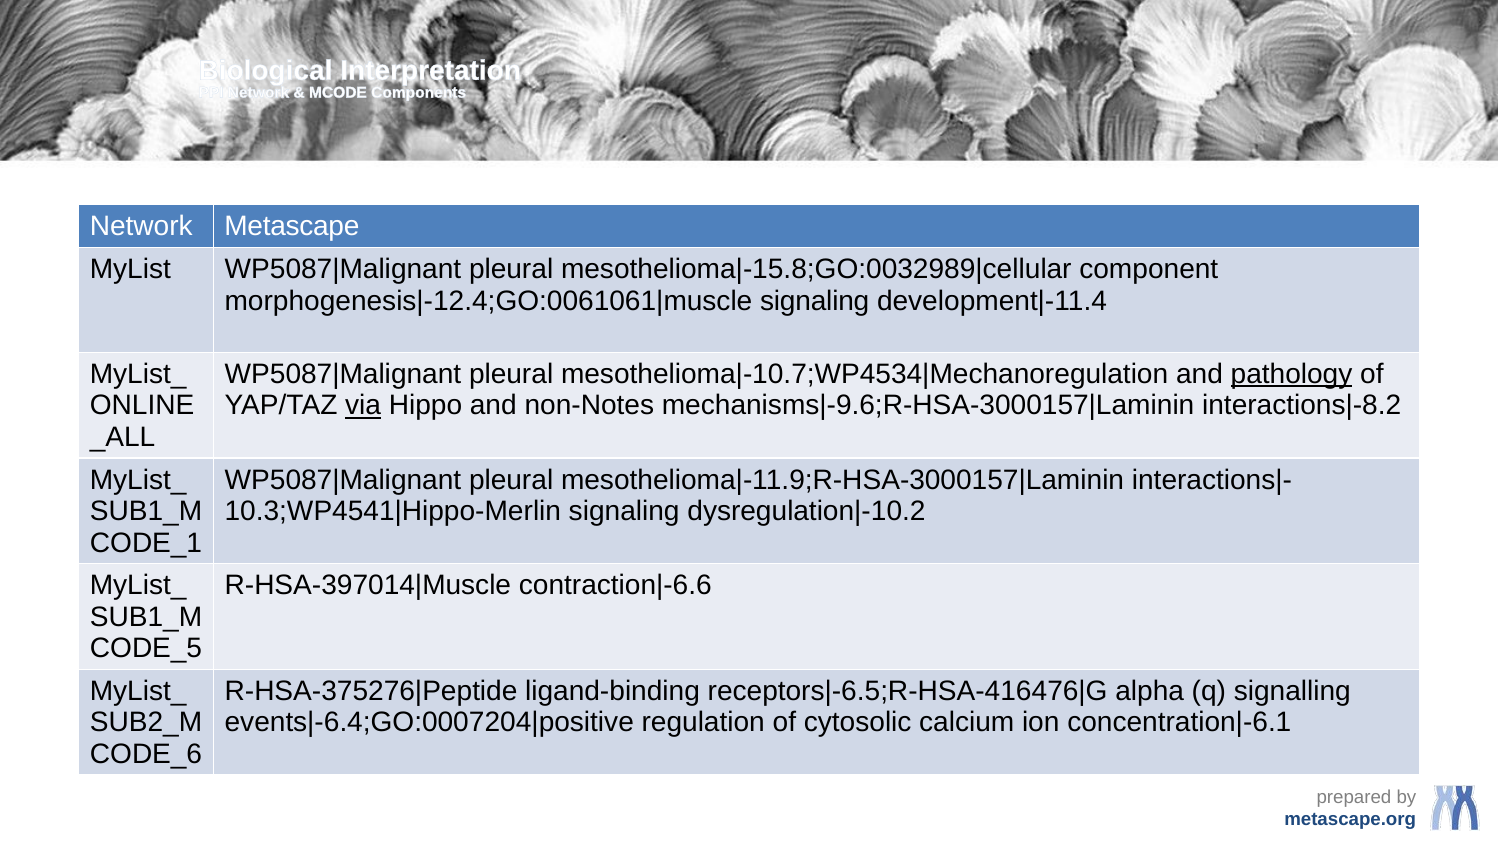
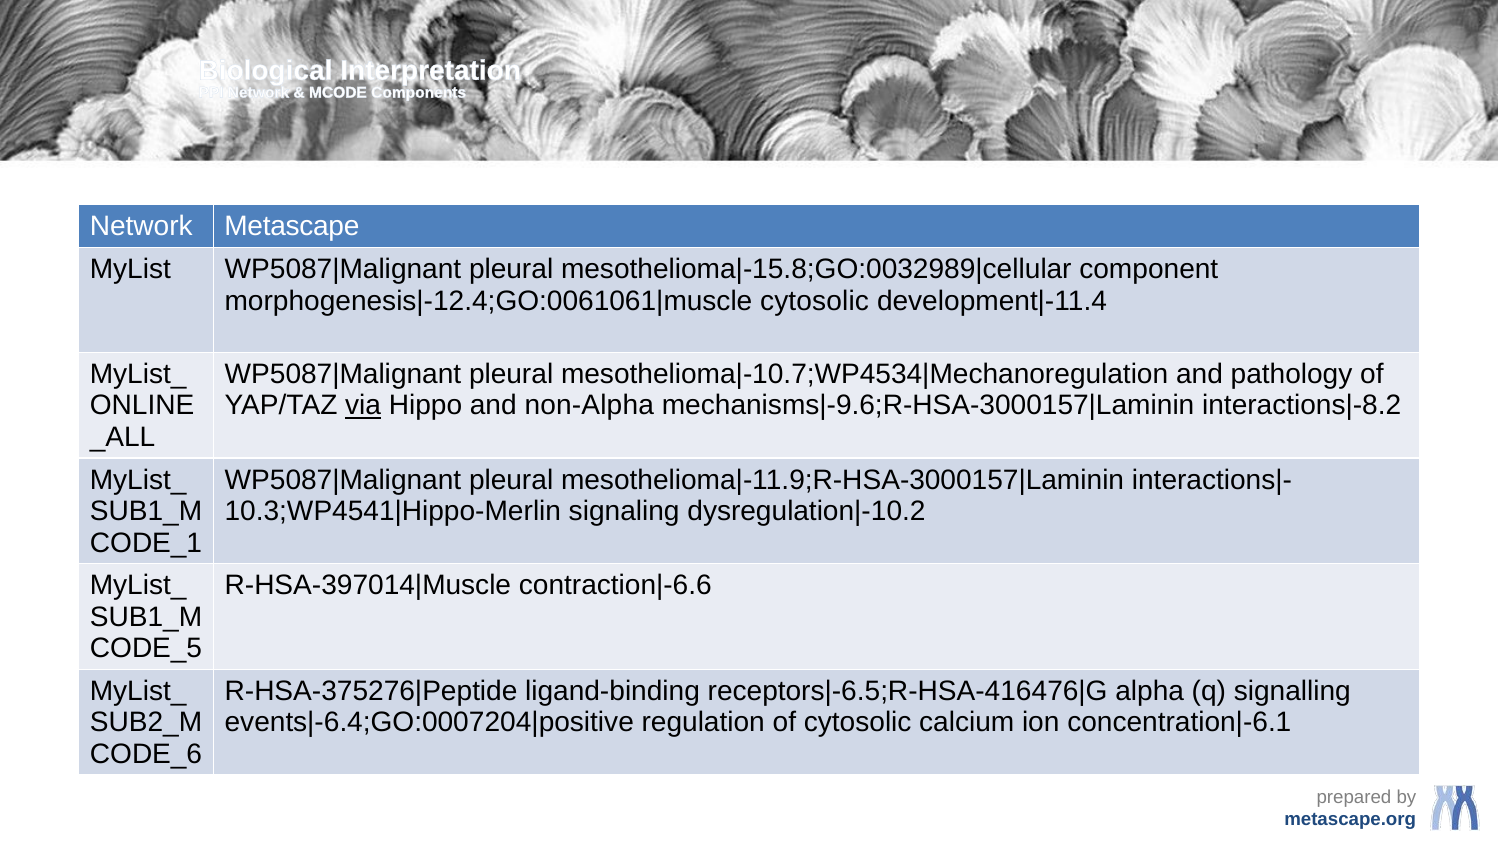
signaling at (815, 301): signaling -> cytosolic
pathology underline: present -> none
non-Notes: non-Notes -> non-Alpha
